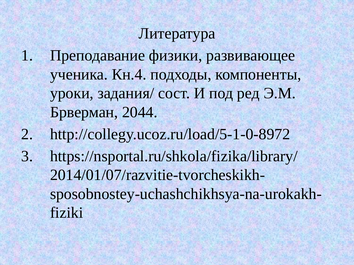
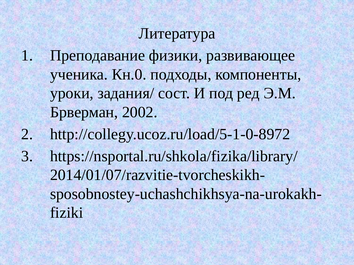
Кн.4: Кн.4 -> Кн.0
2044: 2044 -> 2002
